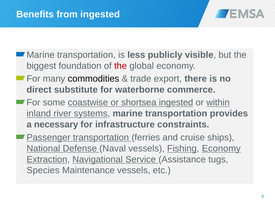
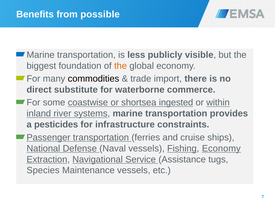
from ingested: ingested -> possible
the at (121, 66) colour: red -> orange
export: export -> import
necessary: necessary -> pesticides
